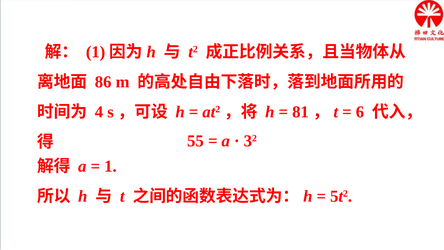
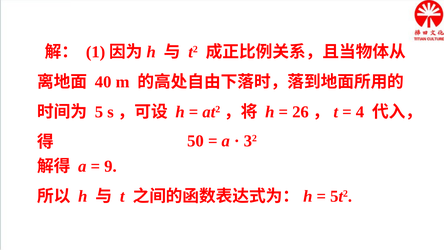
86: 86 -> 40
4: 4 -> 5
81: 81 -> 26
6: 6 -> 4
55: 55 -> 50
1 at (110, 166): 1 -> 9
